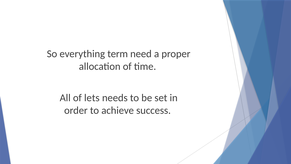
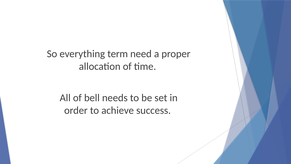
lets: lets -> bell
